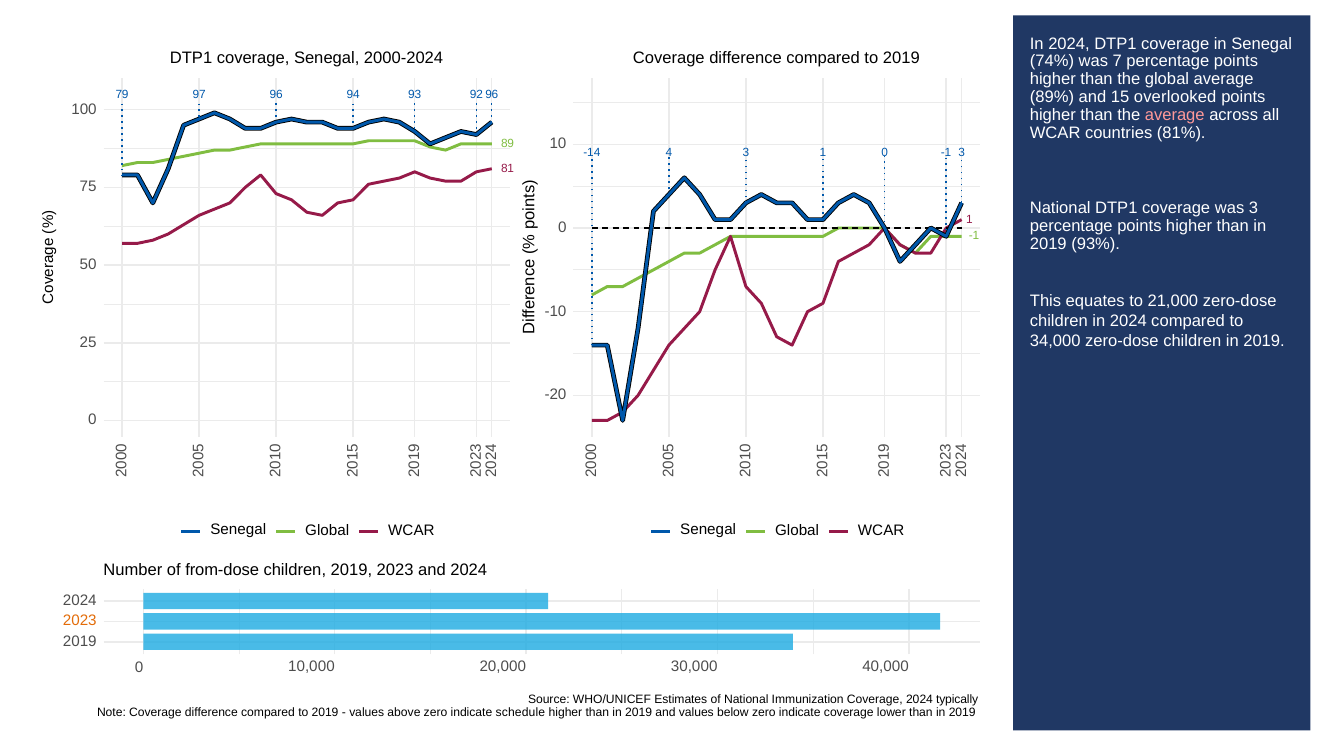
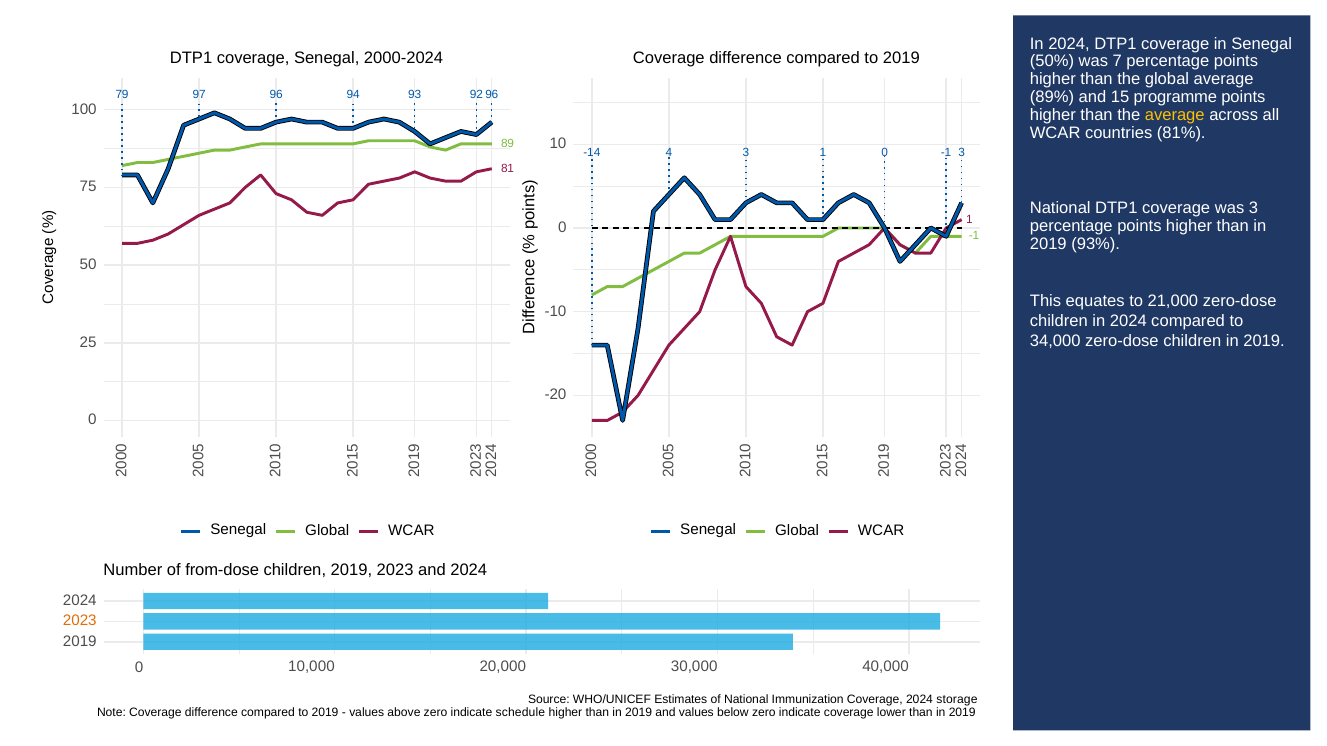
74%: 74% -> 50%
overlooked: overlooked -> programme
average at (1175, 115) colour: pink -> yellow
typically: typically -> storage
